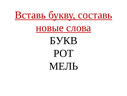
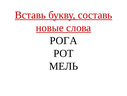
БУКВ: БУКВ -> РОГА
